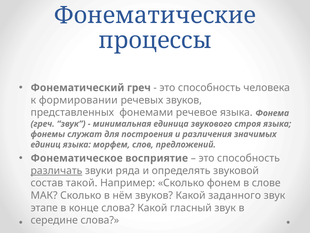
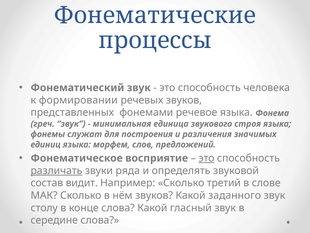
Фонематический греч: греч -> звук
это at (207, 158) underline: none -> present
такой: такой -> видит
фонем: фонем -> третий
этапе: этапе -> столу
